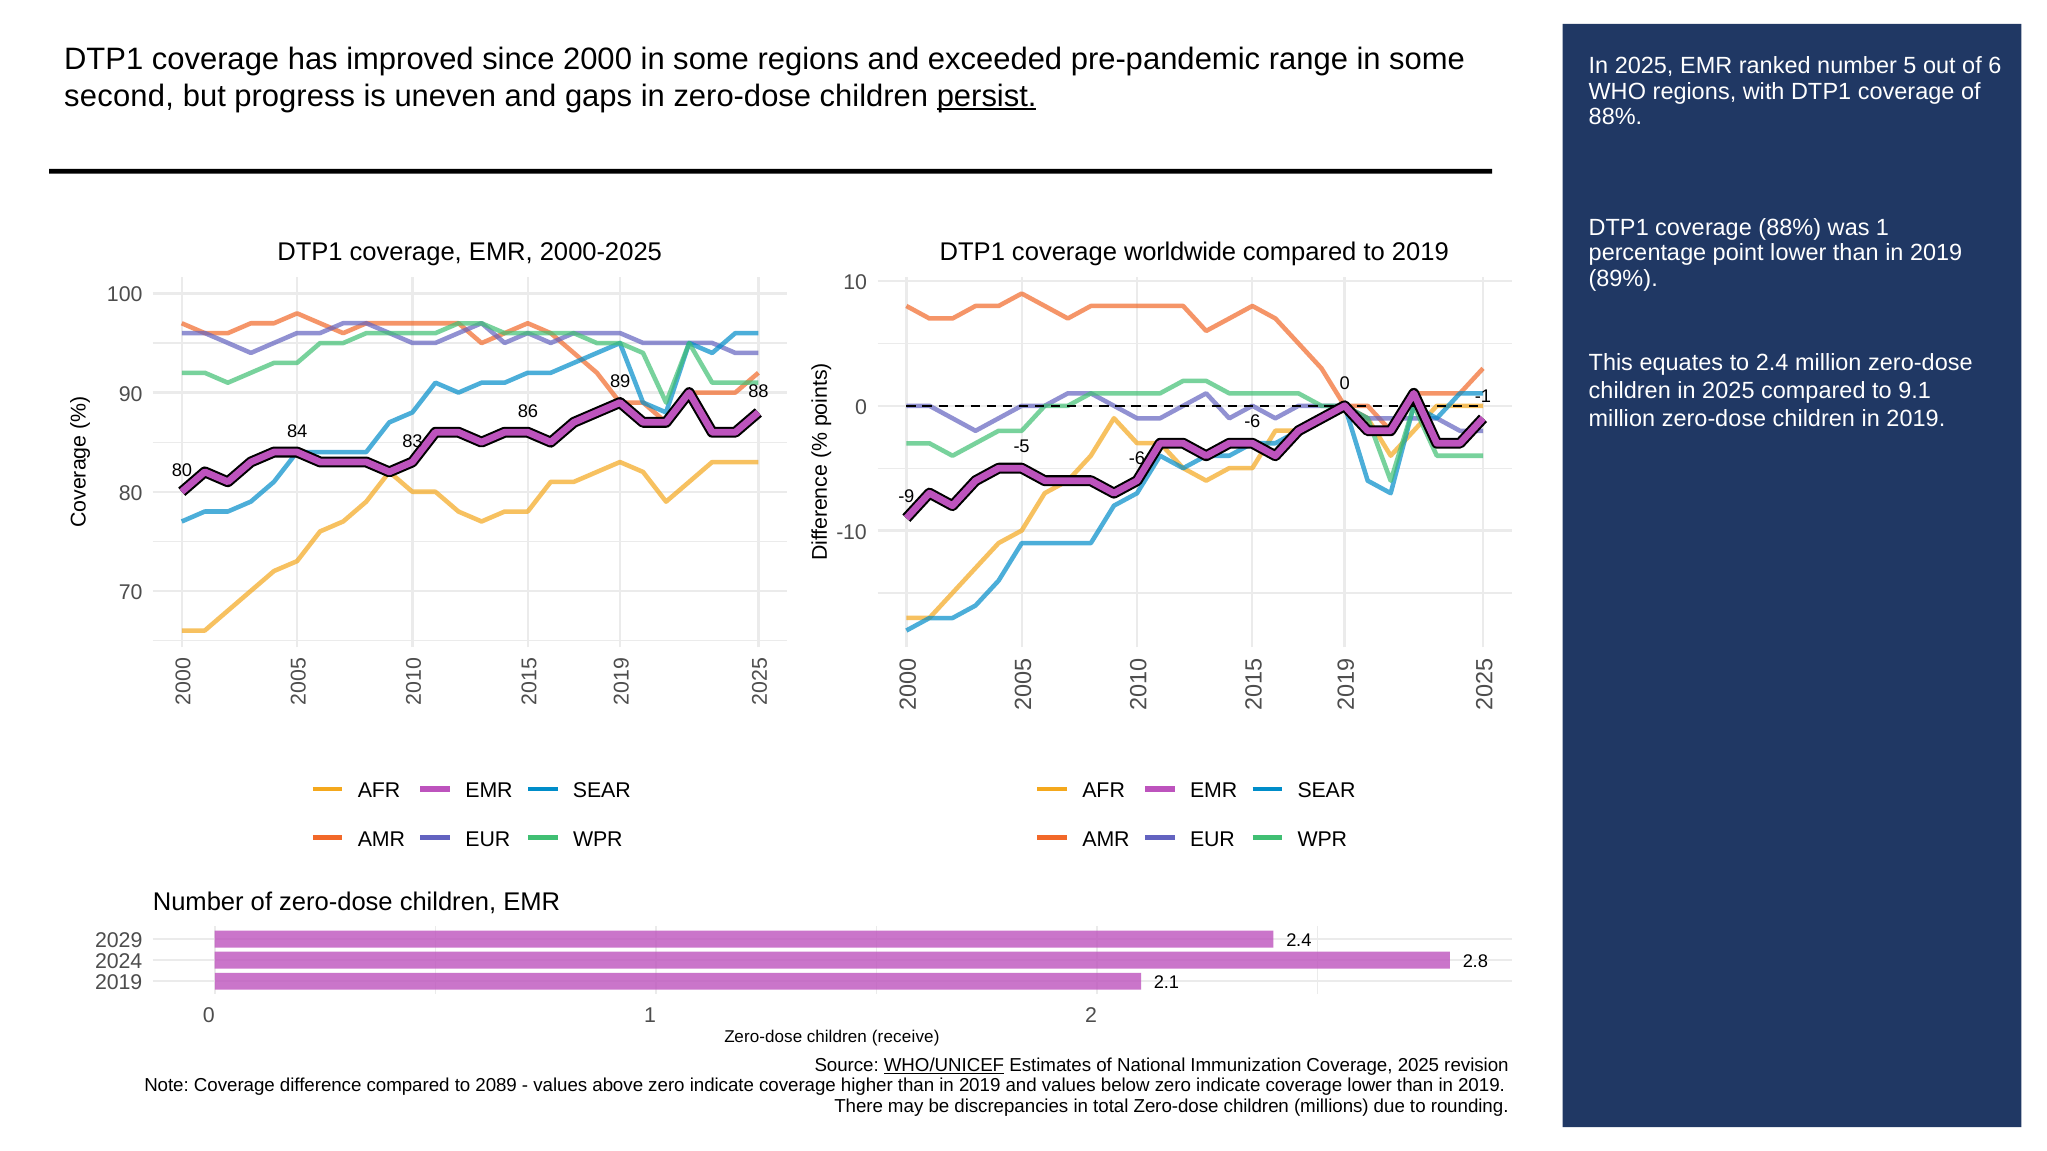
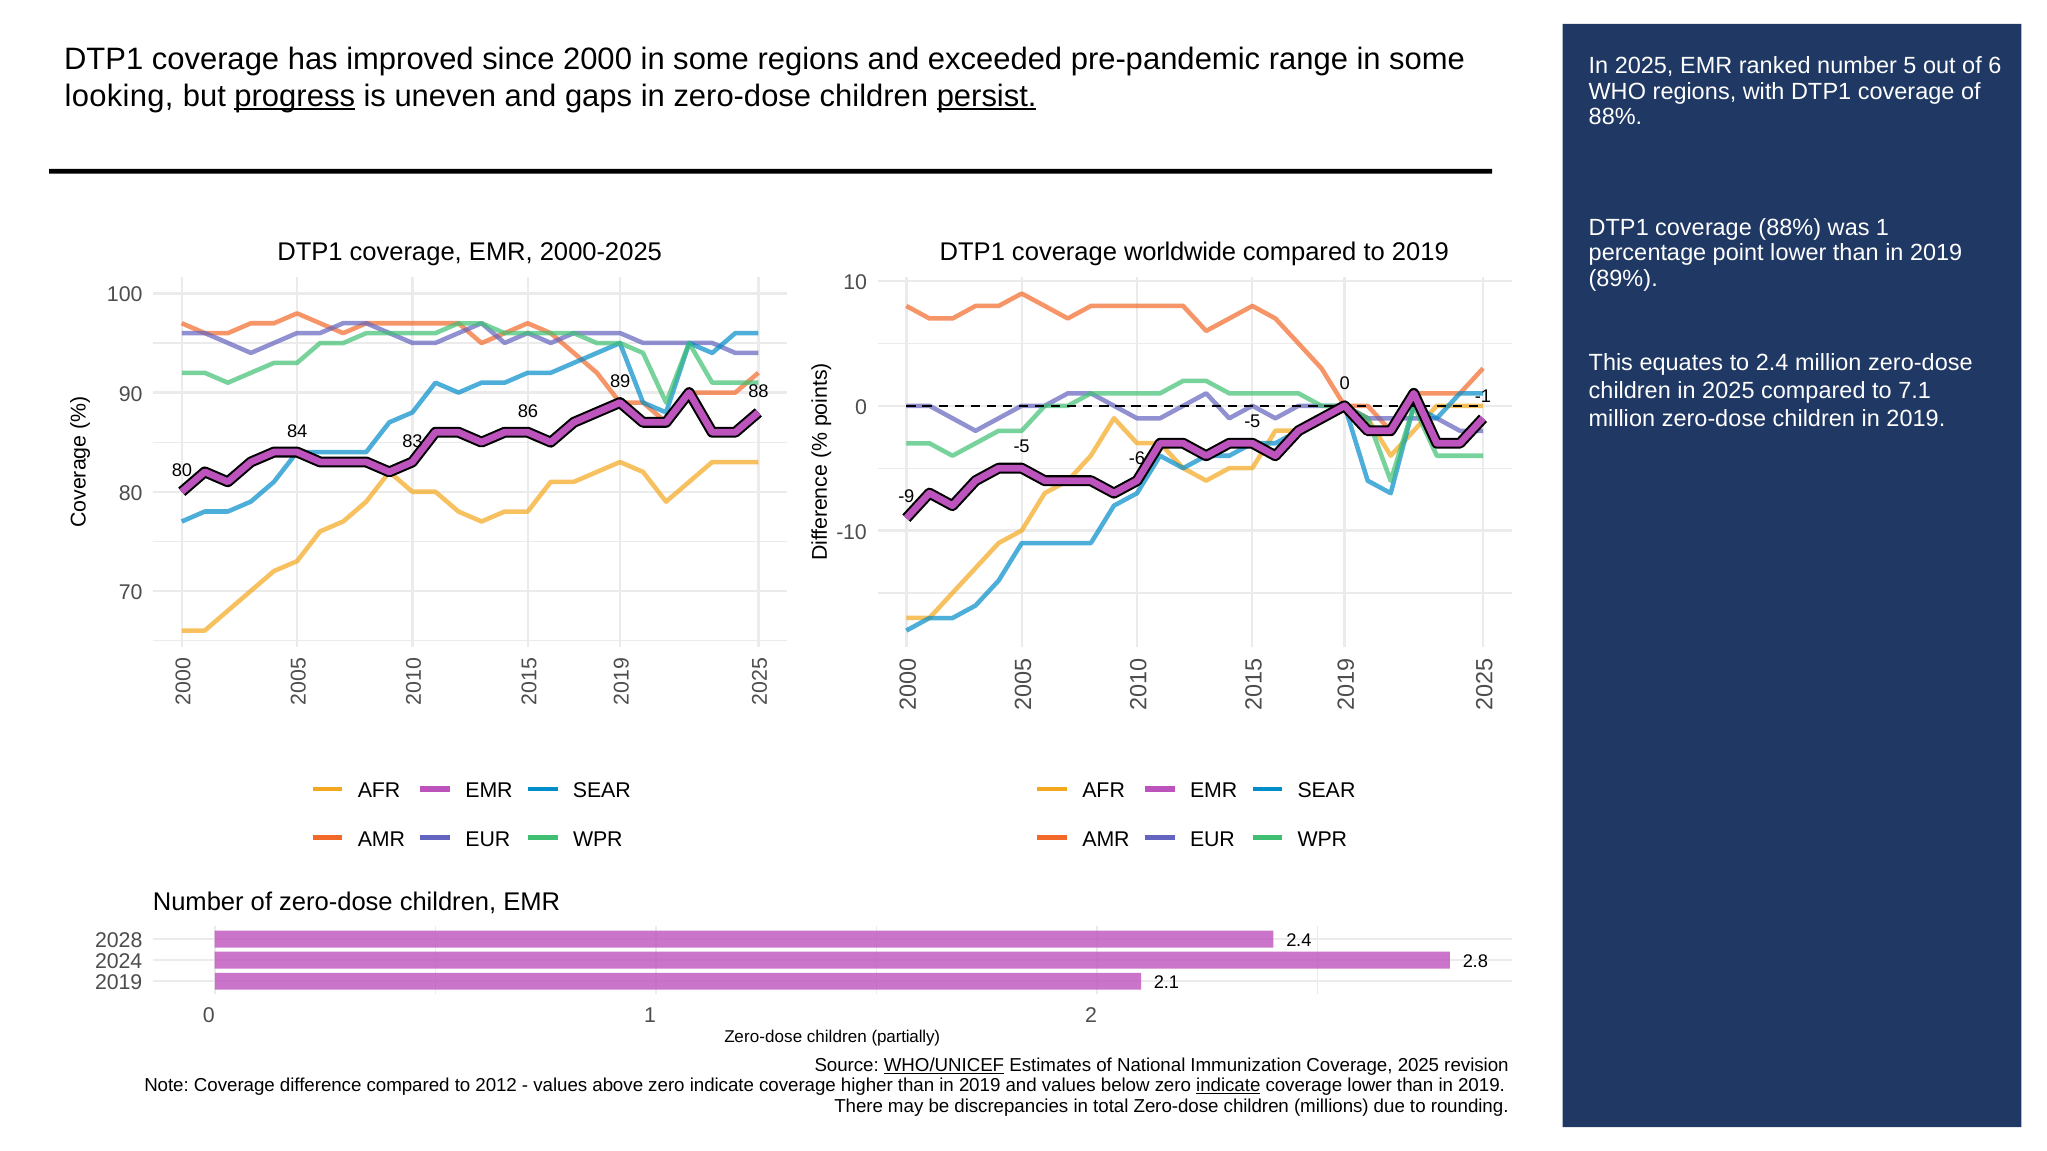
second: second -> looking
progress underline: none -> present
9.1: 9.1 -> 7.1
-6 at (1252, 421): -6 -> -5
2029: 2029 -> 2028
receive: receive -> partially
2089: 2089 -> 2012
indicate at (1228, 1086) underline: none -> present
